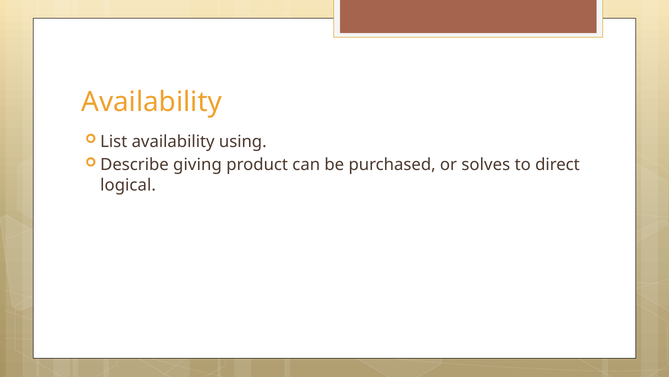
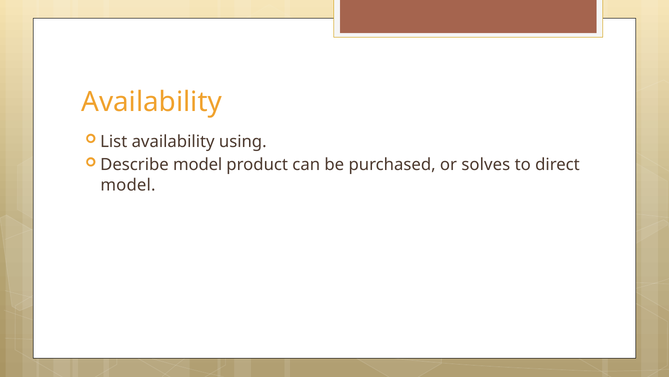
Describe giving: giving -> model
logical at (128, 185): logical -> model
